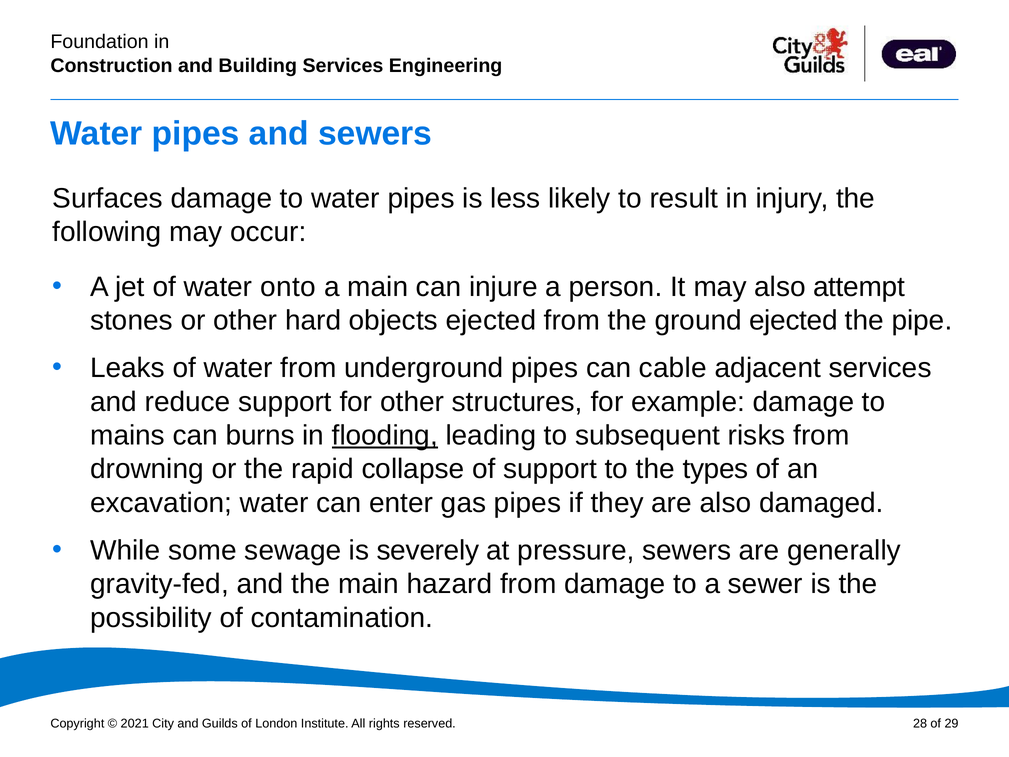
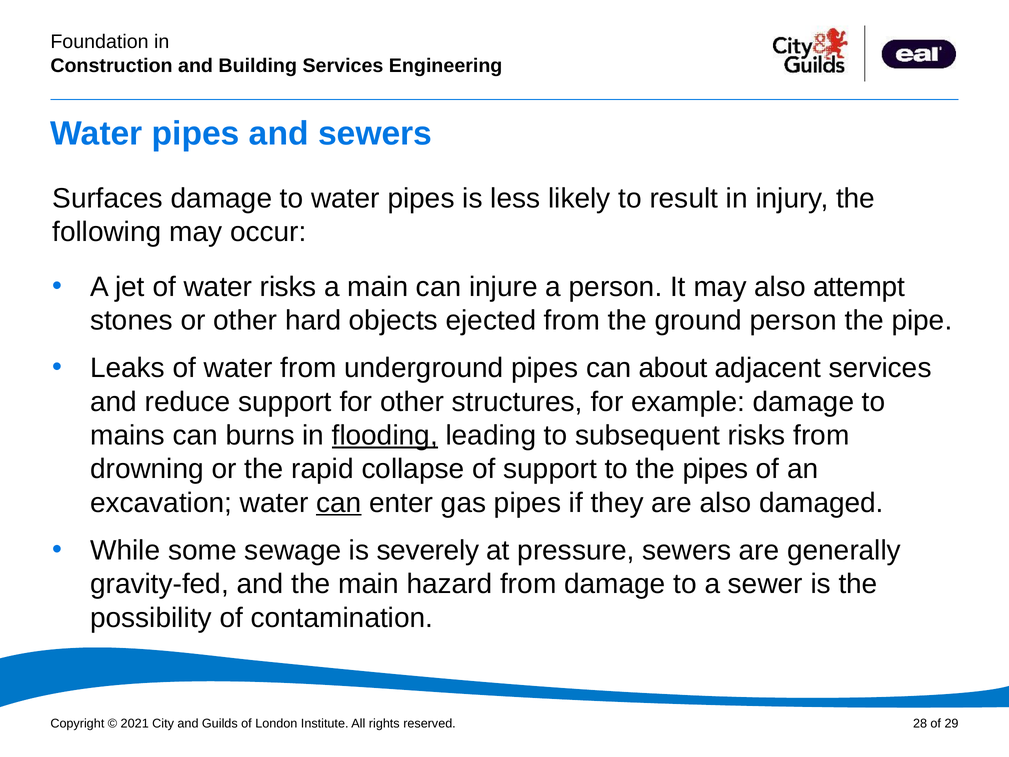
water onto: onto -> risks
ground ejected: ejected -> person
cable: cable -> about
the types: types -> pipes
can at (339, 503) underline: none -> present
